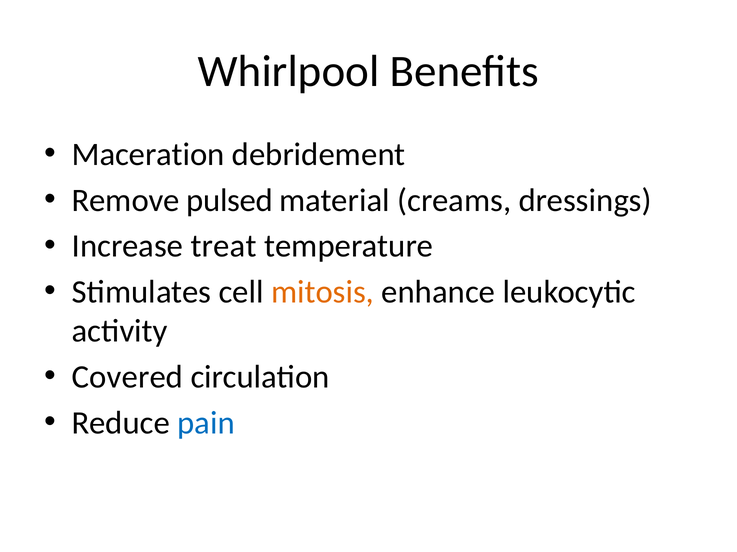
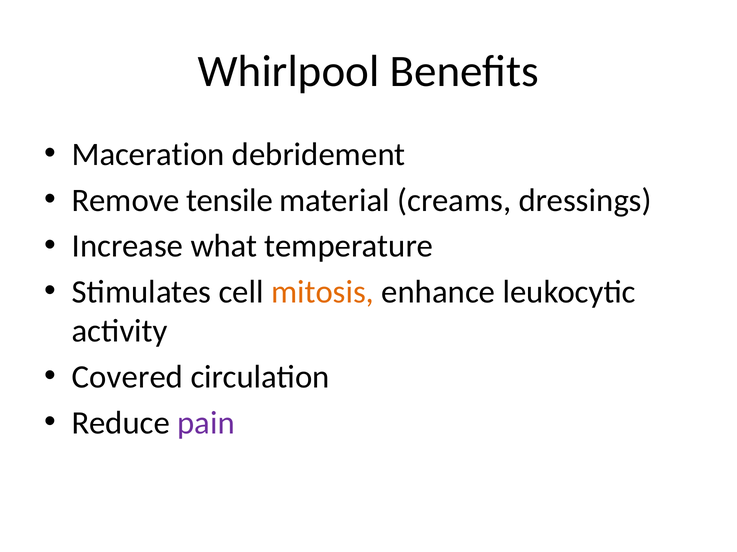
pulsed: pulsed -> tensile
treat: treat -> what
pain colour: blue -> purple
